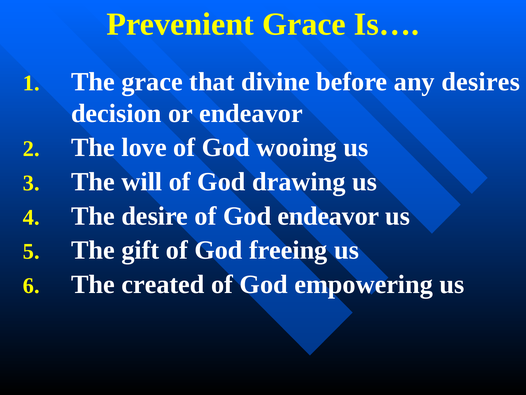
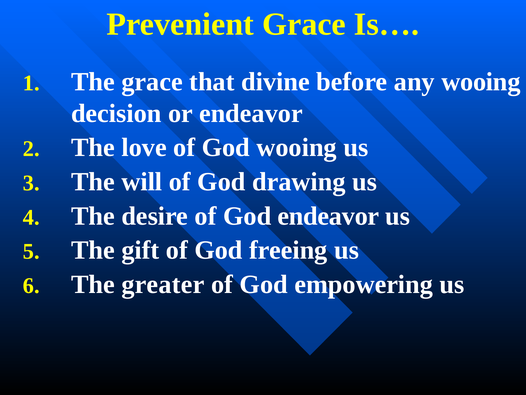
any desires: desires -> wooing
created: created -> greater
